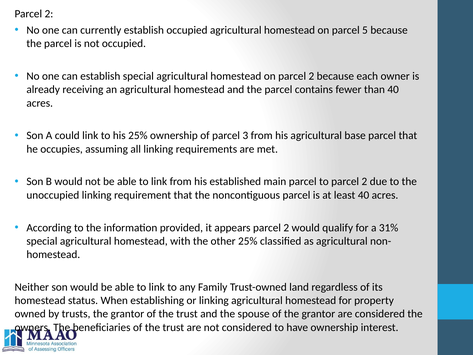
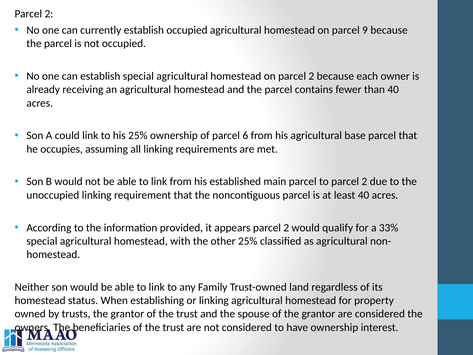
5: 5 -> 9
3: 3 -> 6
31%: 31% -> 33%
